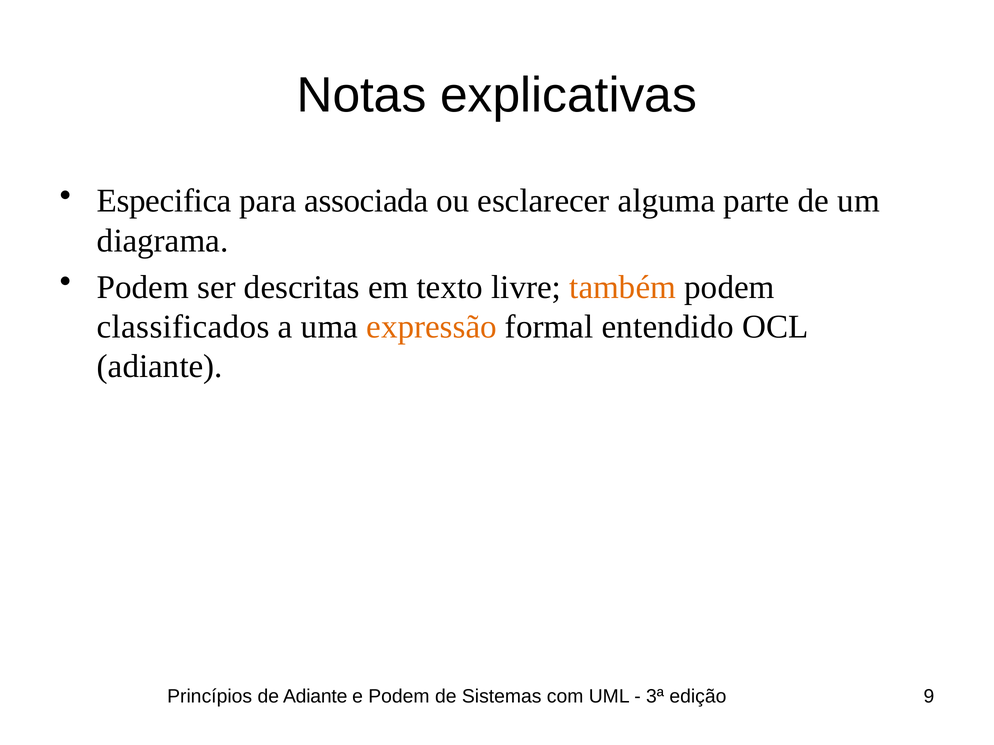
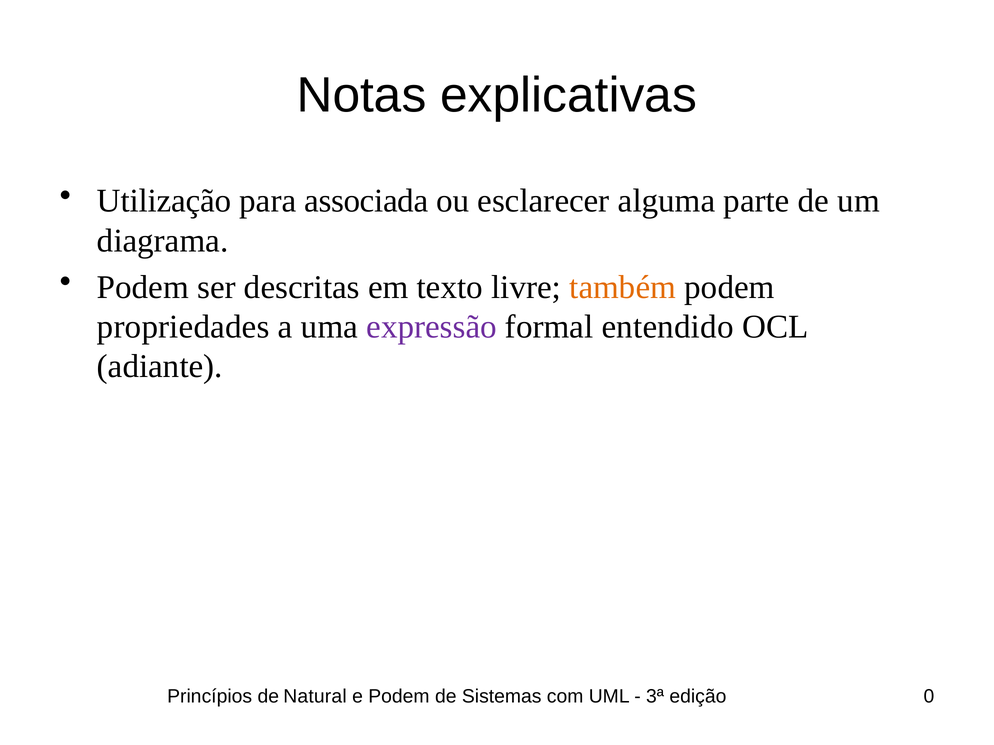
Especifica: Especifica -> Utilização
classificados: classificados -> propriedades
expressão colour: orange -> purple
de Adiante: Adiante -> Natural
9: 9 -> 0
